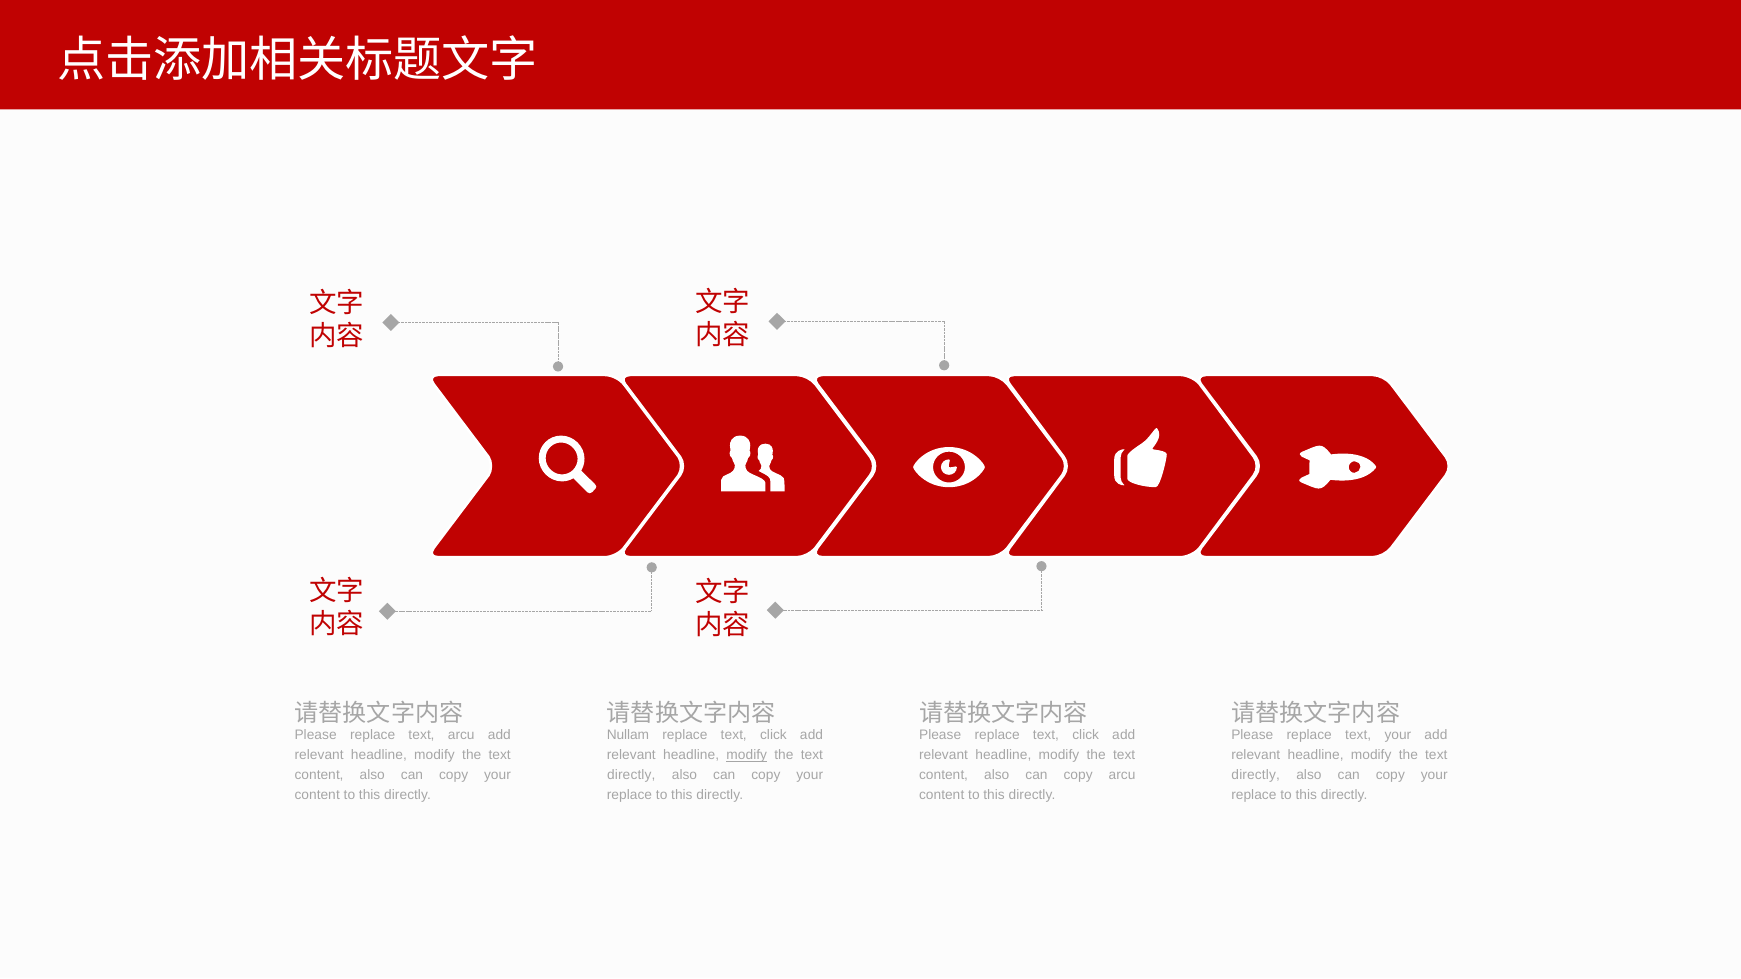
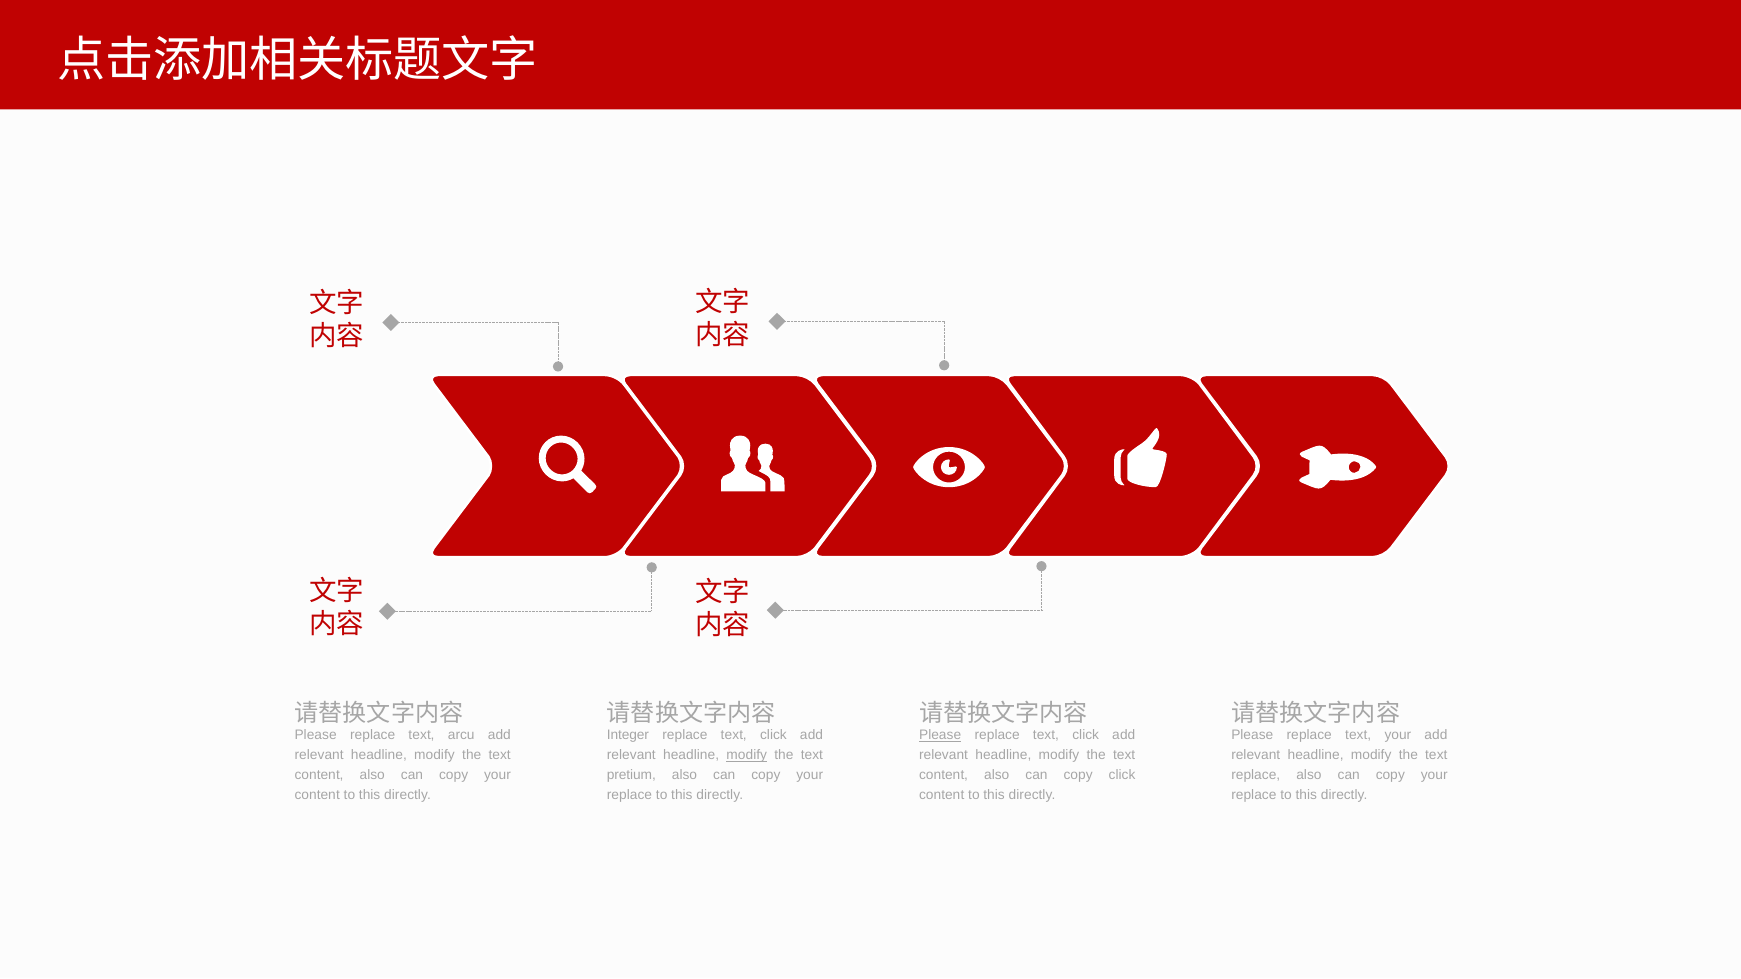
Nullam: Nullam -> Integer
Please at (940, 736) underline: none -> present
directly at (631, 775): directly -> pretium
copy arcu: arcu -> click
directly at (1256, 775): directly -> replace
